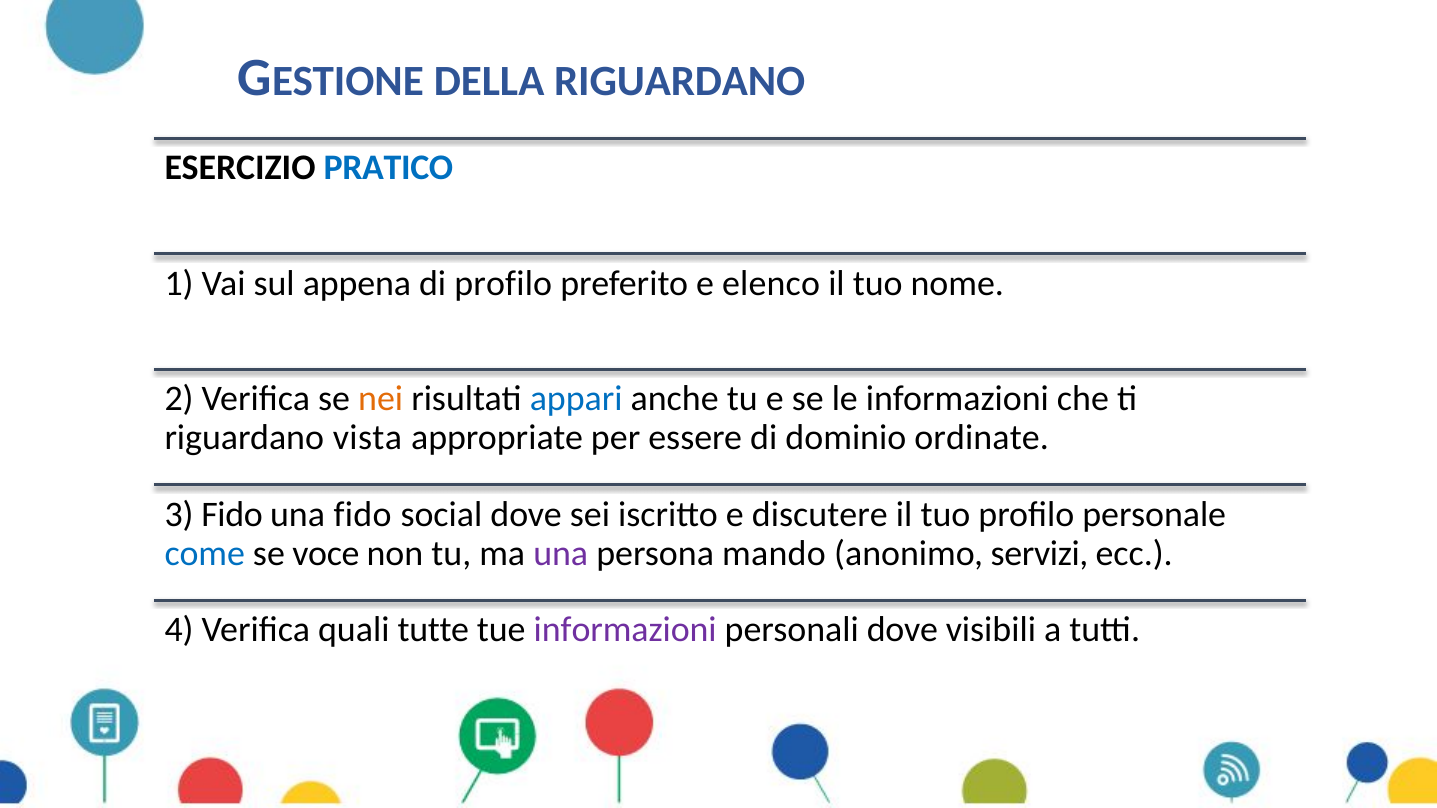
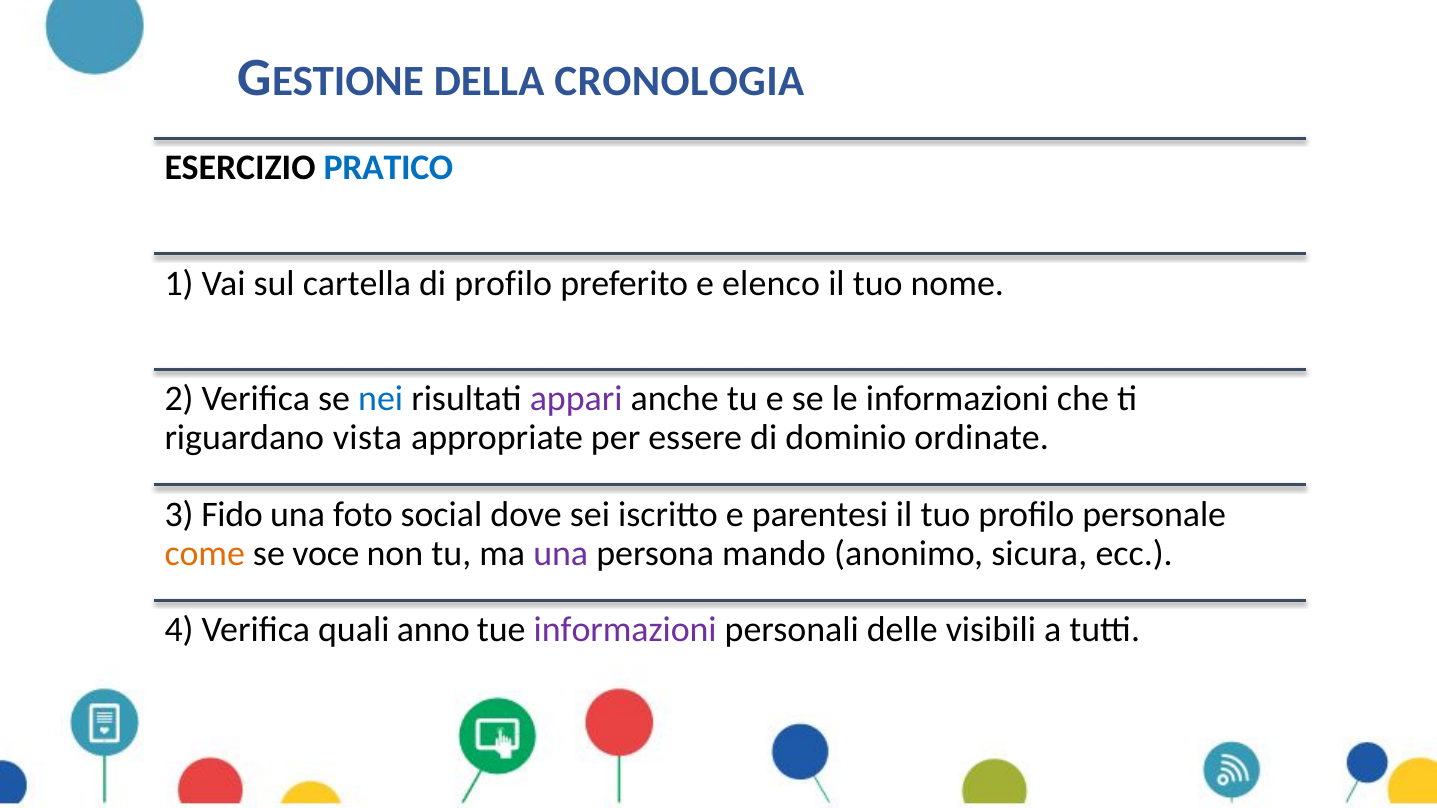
DELLA RIGUARDANO: RIGUARDANO -> CRONOLOGIA
appena: appena -> cartella
nei colour: orange -> blue
appari colour: blue -> purple
una fido: fido -> foto
discutere: discutere -> parentesi
come colour: blue -> orange
servizi: servizi -> sicura
tutte: tutte -> anno
personali dove: dove -> delle
